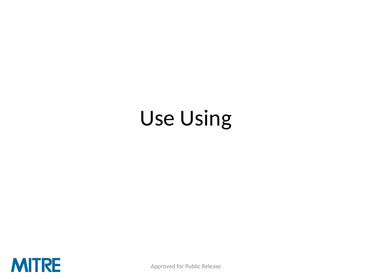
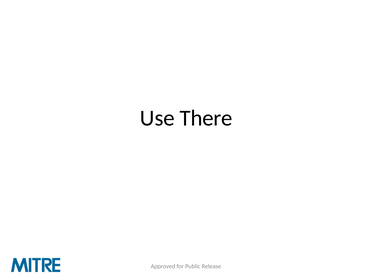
Using: Using -> There
